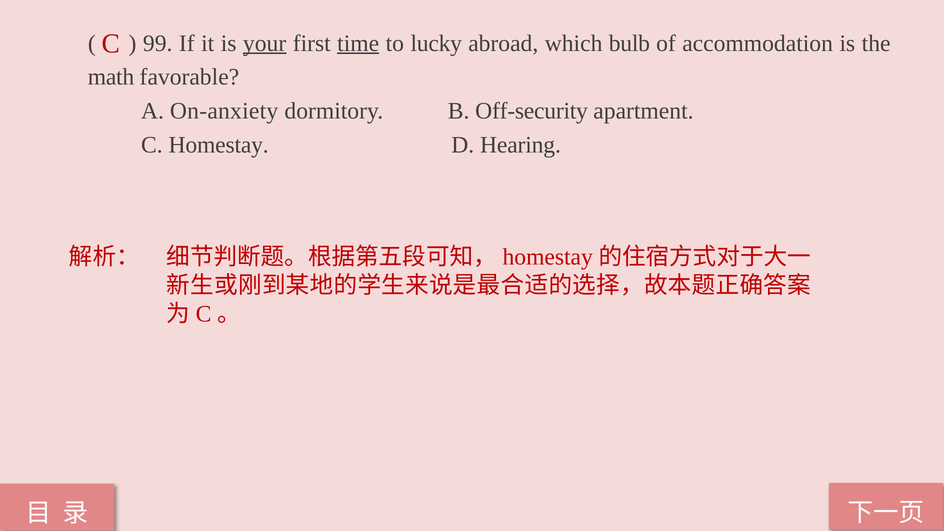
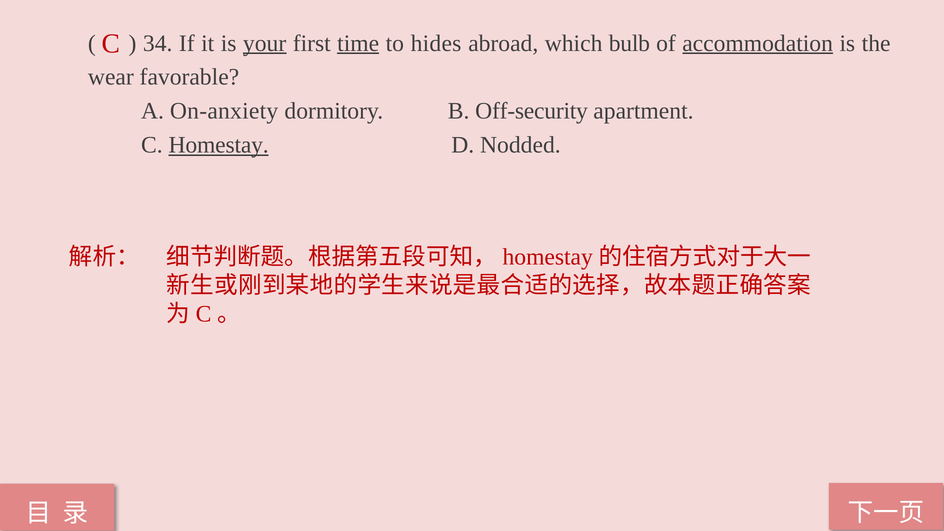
99: 99 -> 34
lucky: lucky -> hides
accommodation underline: none -> present
math: math -> wear
Homestay underline: none -> present
Hearing: Hearing -> Nodded
